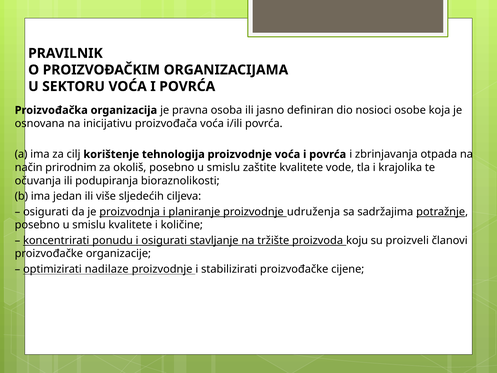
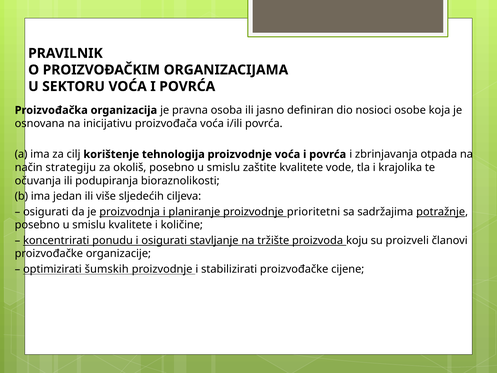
prirodnim: prirodnim -> strategiju
udruženja: udruženja -> prioritetni
nadilaze: nadilaze -> šumskih
